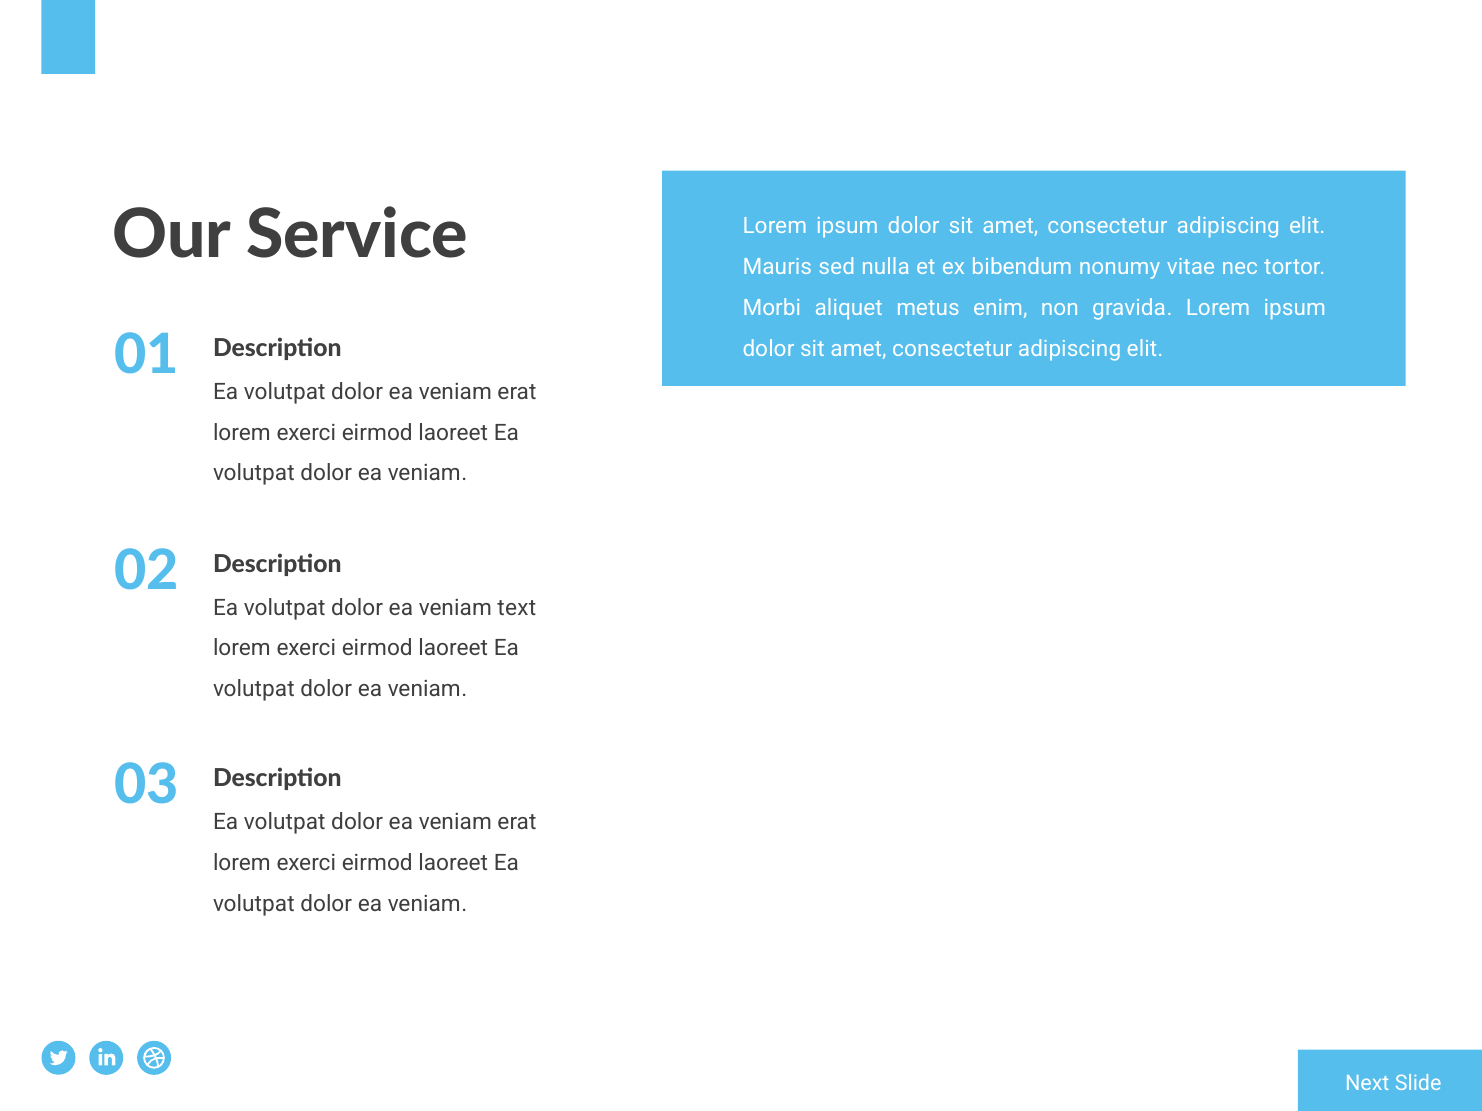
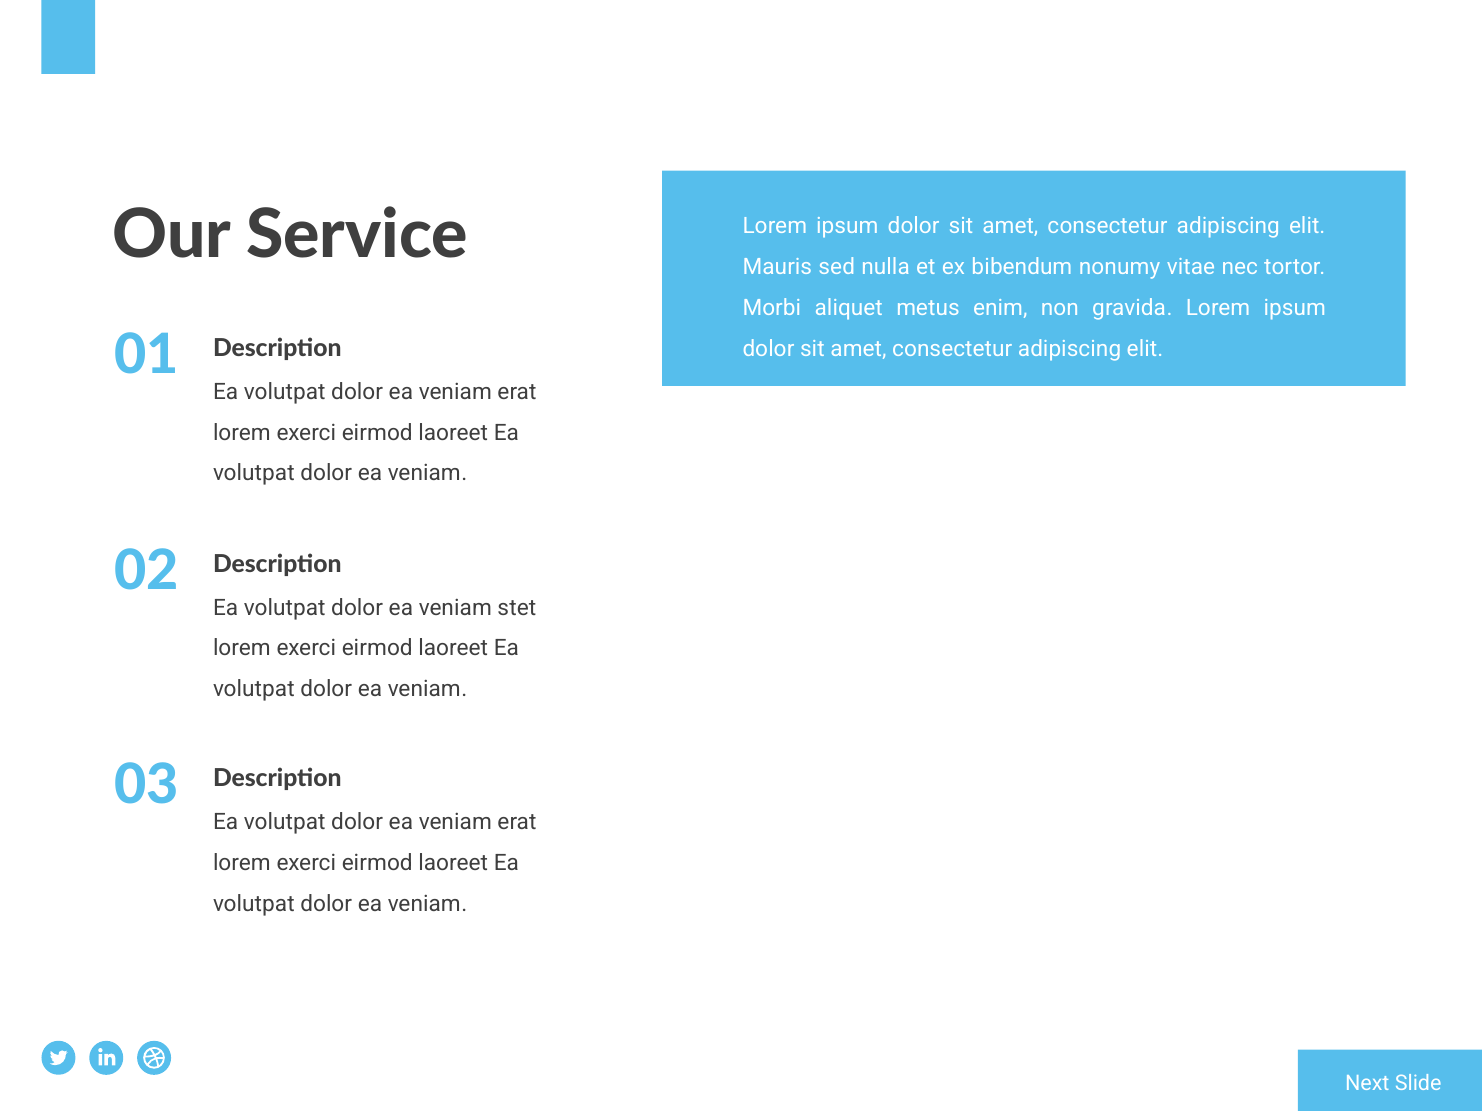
text: text -> stet
